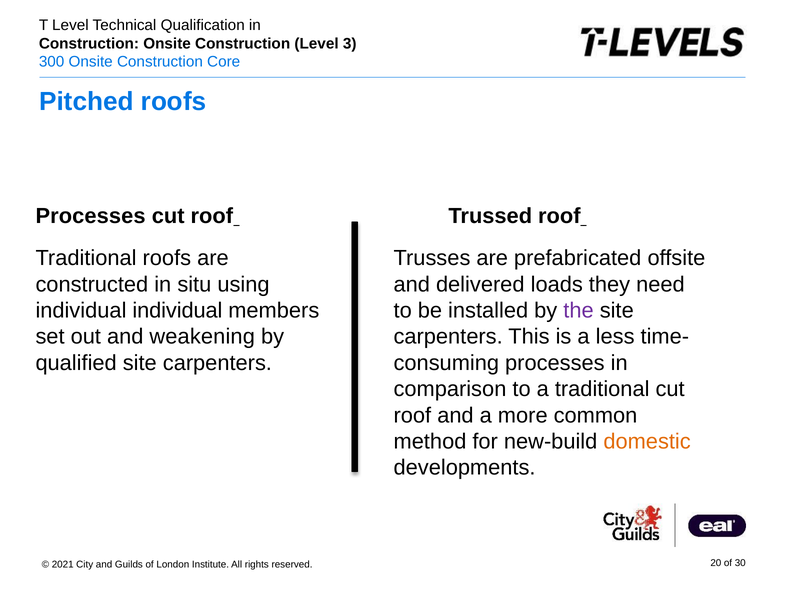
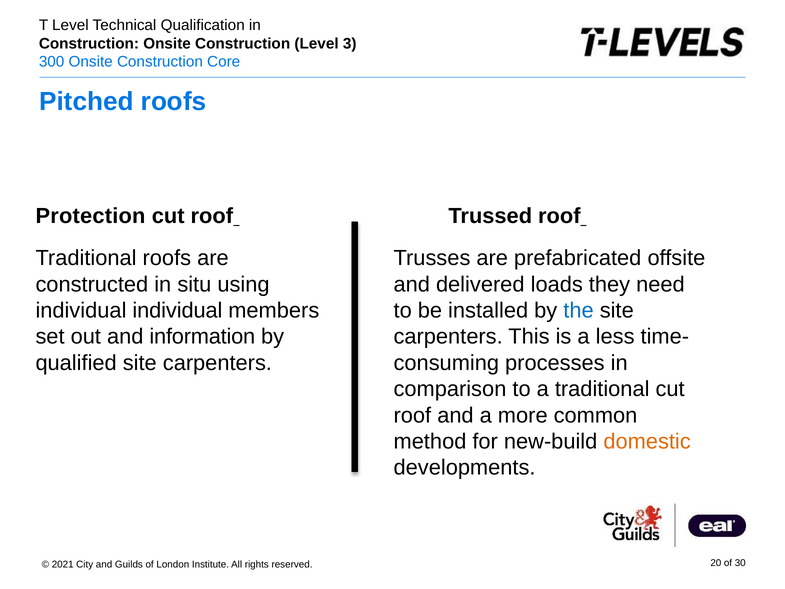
Processes at (91, 216): Processes -> Protection
the colour: purple -> blue
weakening: weakening -> information
